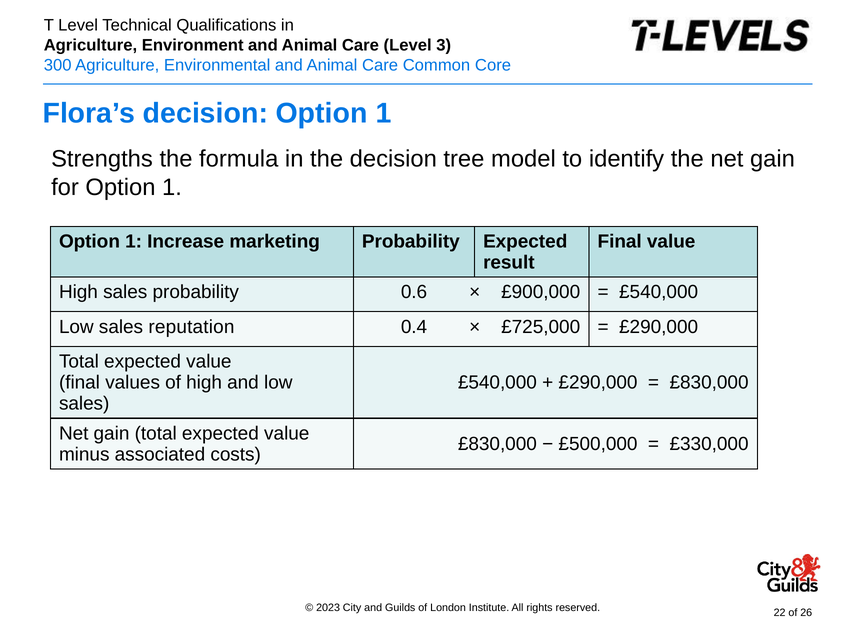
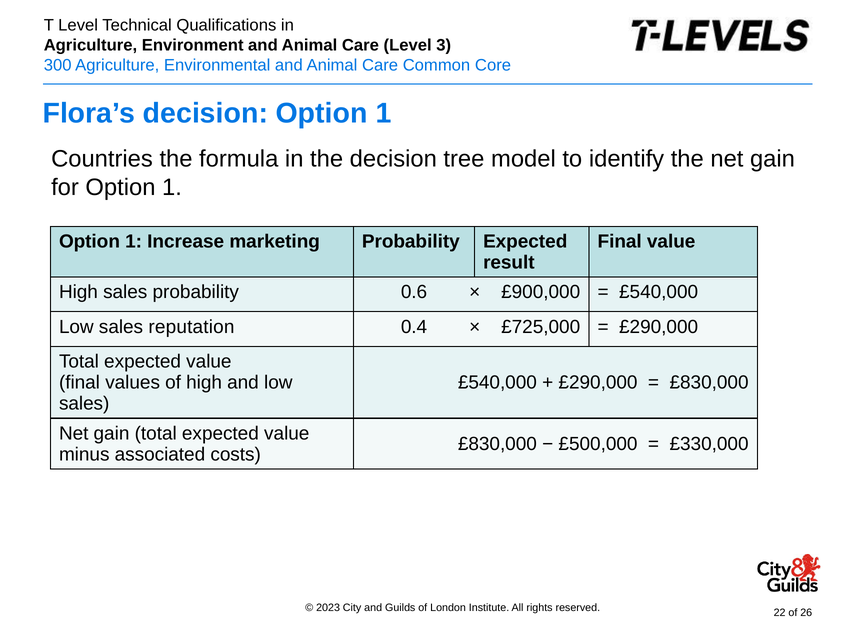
Strengths: Strengths -> Countries
